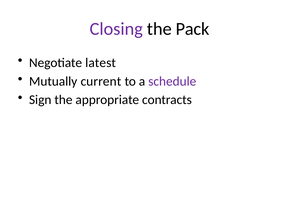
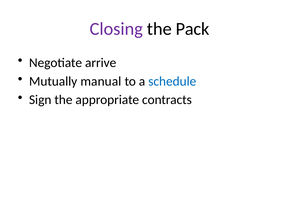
latest: latest -> arrive
current: current -> manual
schedule colour: purple -> blue
